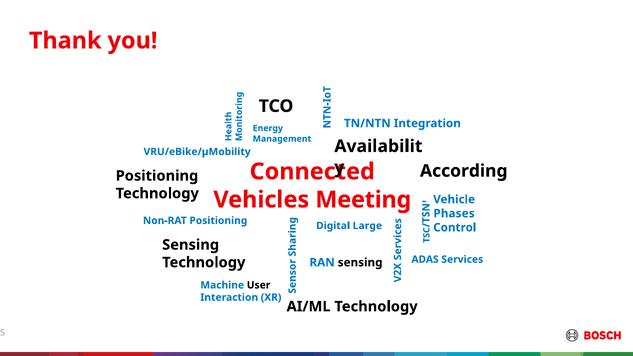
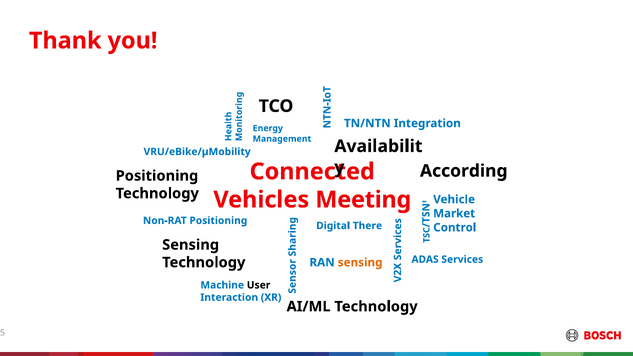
Phases: Phases -> Market
Large: Large -> There
sensing at (360, 263) colour: black -> orange
